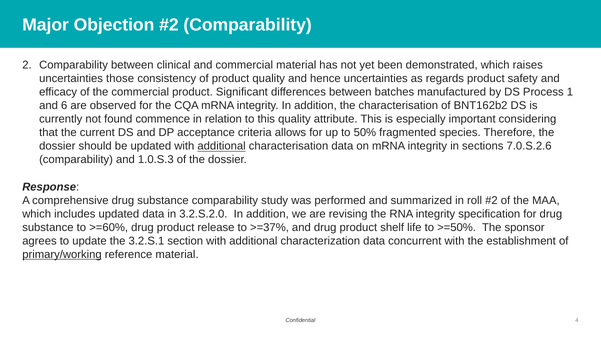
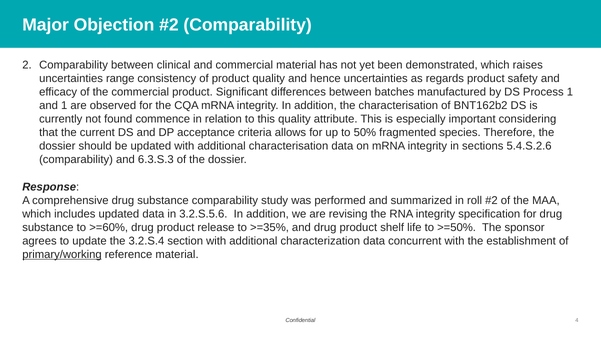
those: those -> range
and 6: 6 -> 1
additional at (222, 146) underline: present -> none
7.0.S.2.6: 7.0.S.2.6 -> 5.4.S.2.6
1.0.S.3: 1.0.S.3 -> 6.3.S.3
3.2.S.2.0: 3.2.S.2.0 -> 3.2.S.5.6
>=37%: >=37% -> >=35%
3.2.S.1: 3.2.S.1 -> 3.2.S.4
